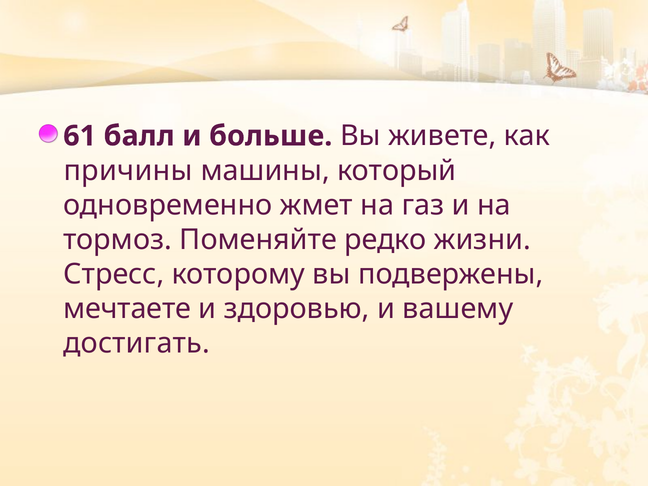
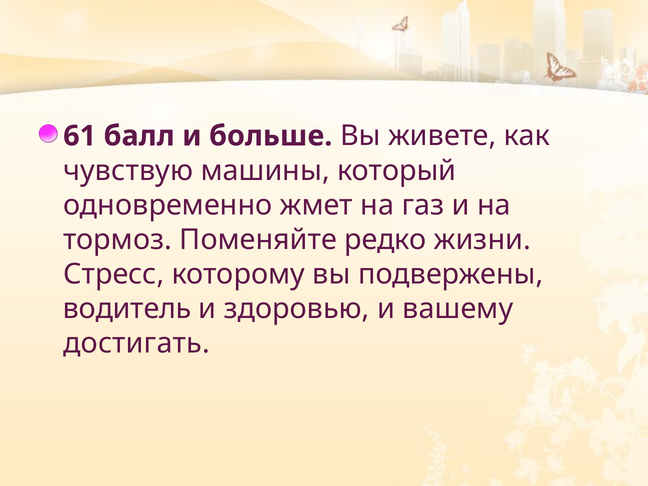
причины: причины -> чувствую
мечтаете: мечтаете -> водитель
